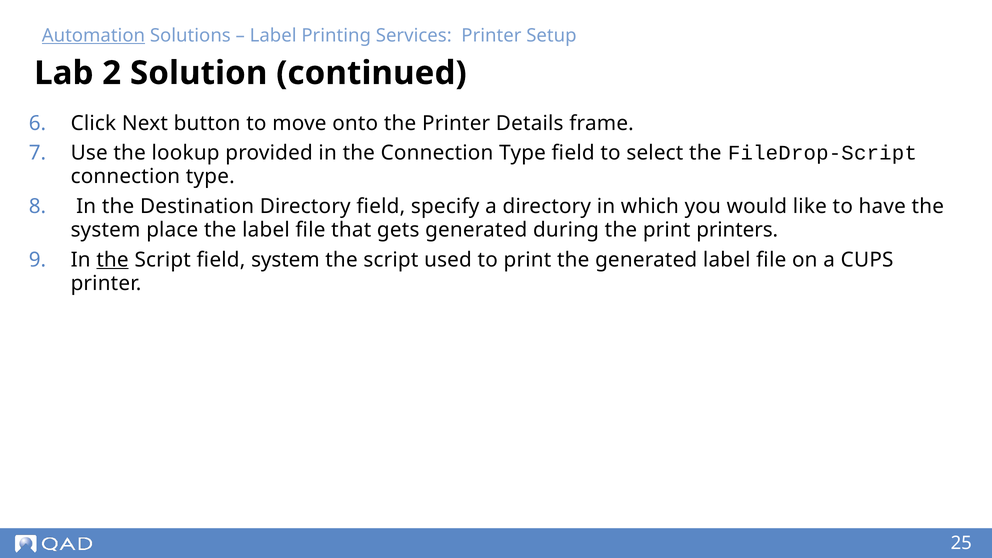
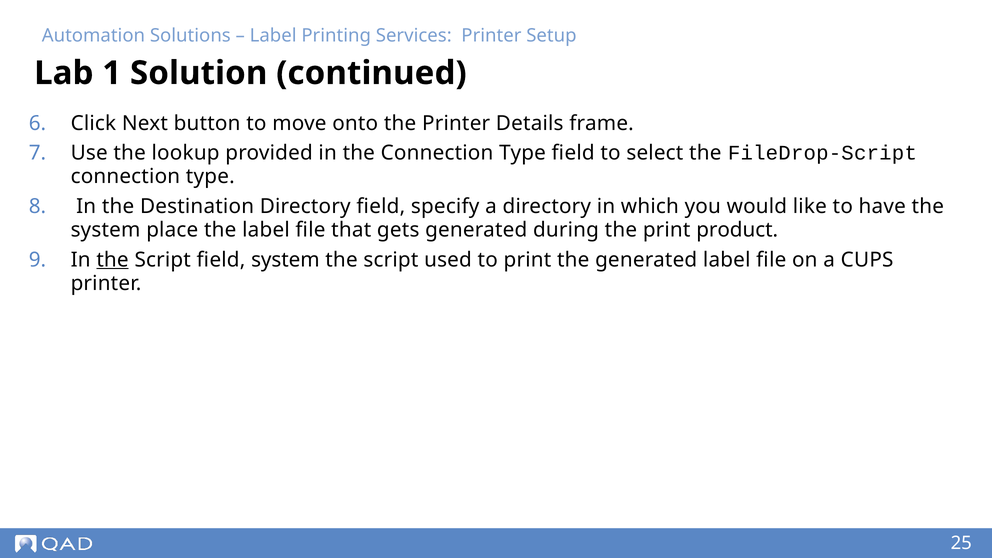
Automation underline: present -> none
2: 2 -> 1
printers: printers -> product
